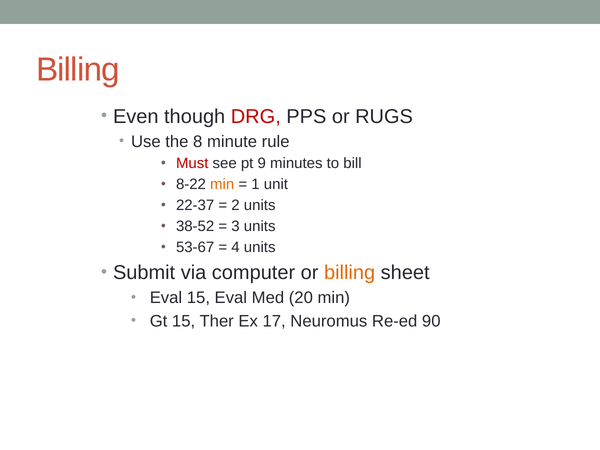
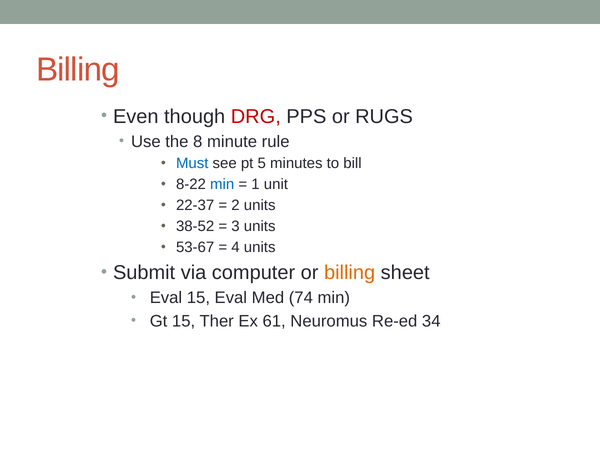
Must colour: red -> blue
9: 9 -> 5
min at (222, 184) colour: orange -> blue
20: 20 -> 74
17: 17 -> 61
90: 90 -> 34
